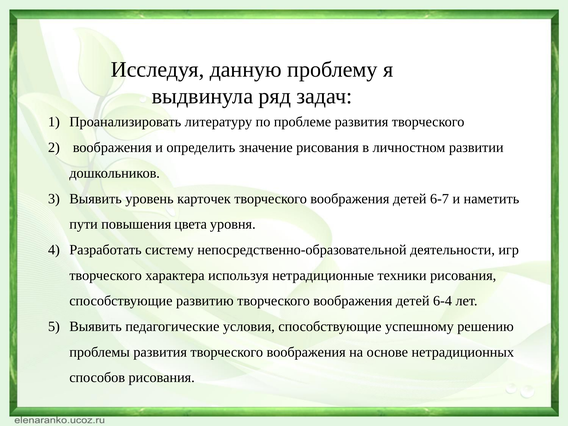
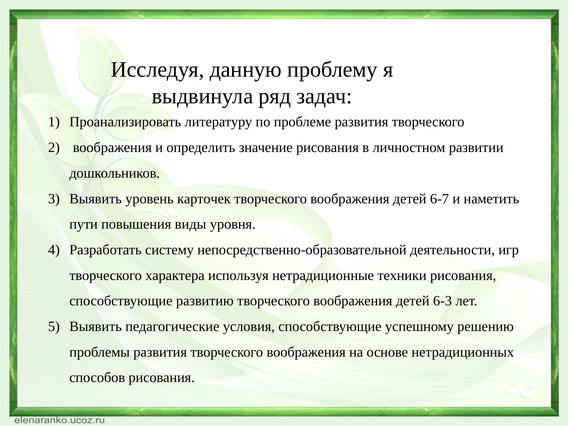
цвета: цвета -> виды
6-4: 6-4 -> 6-3
